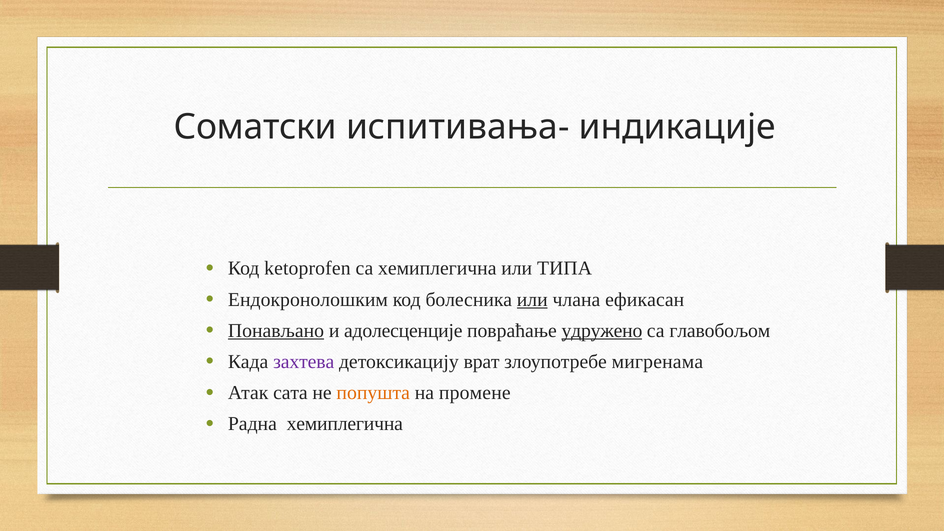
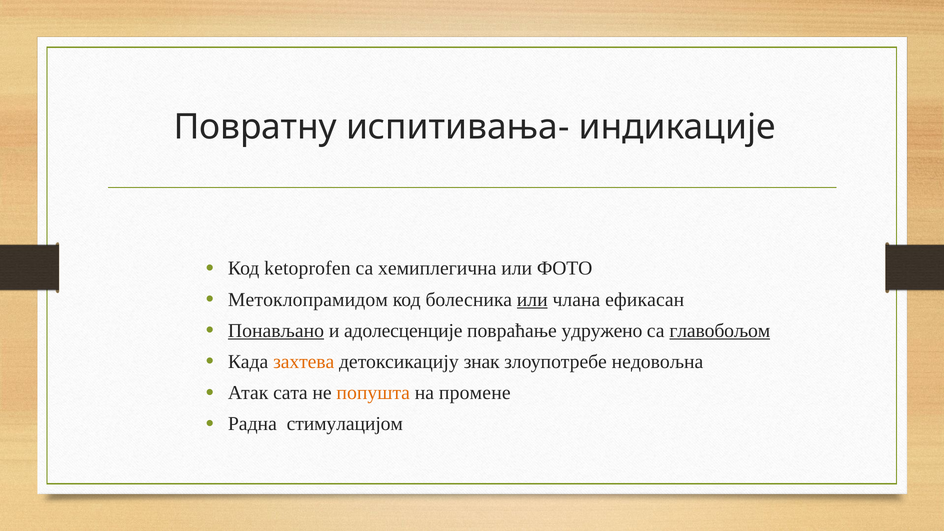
Соматски: Соматски -> Повратну
ТИПА: ТИПА -> ФОТО
Ендокронолошким: Ендокронолошким -> Метоклопрамидом
удружено underline: present -> none
главобољом underline: none -> present
захтева colour: purple -> orange
врат: врат -> знак
мигренама: мигренама -> недовољна
Радна хемиплегична: хемиплегична -> стимулацијом
